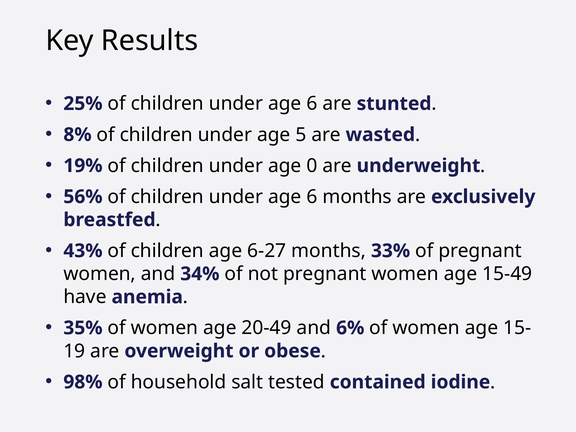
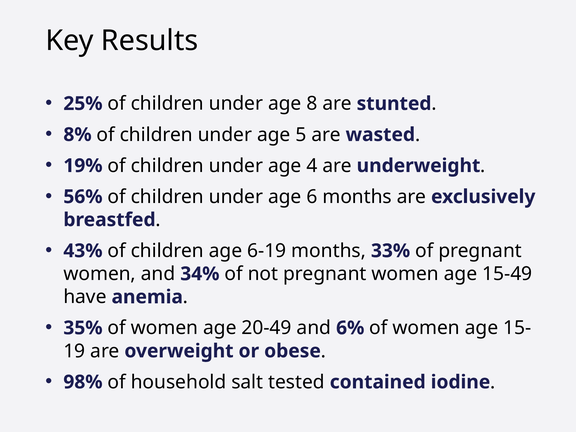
6 at (312, 104): 6 -> 8
0: 0 -> 4
6-27: 6-27 -> 6-19
